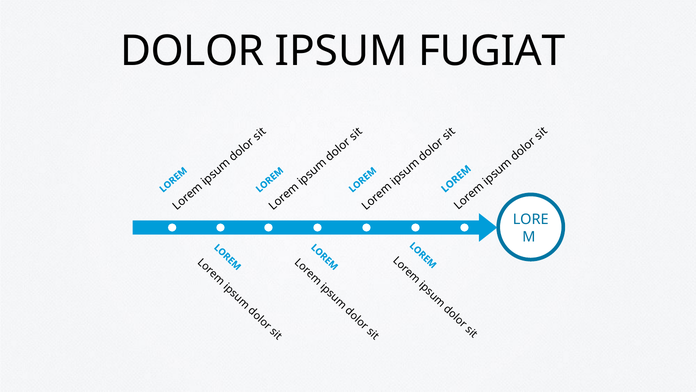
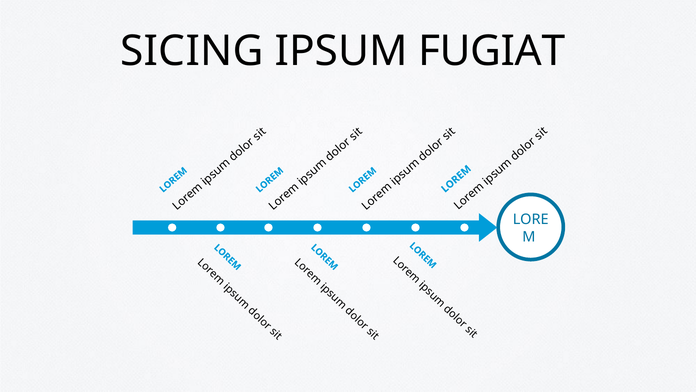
DOLOR: DOLOR -> SICING
